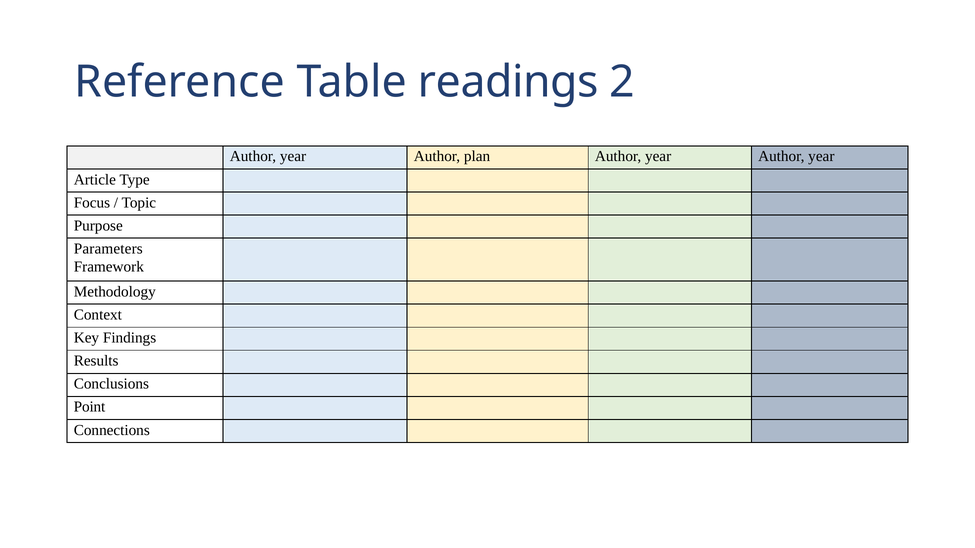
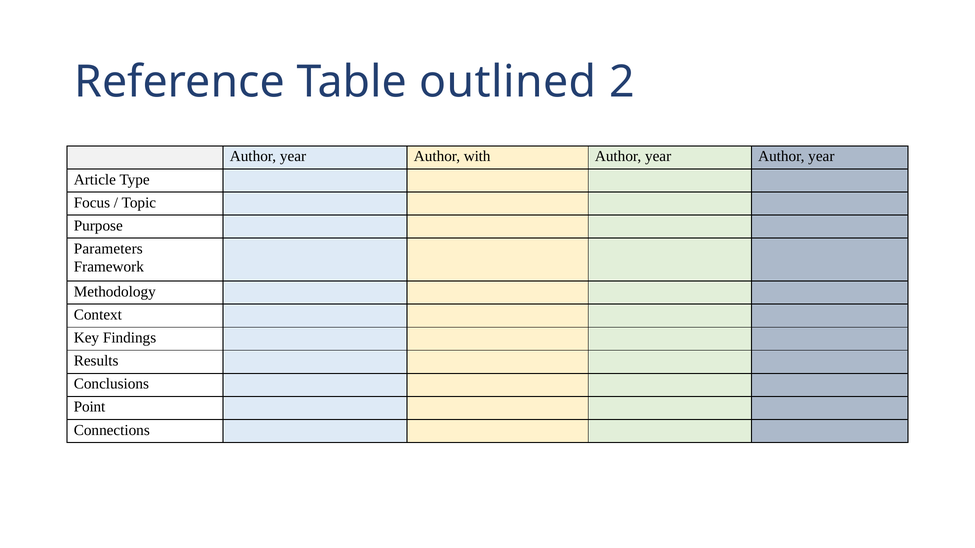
readings: readings -> outlined
plan: plan -> with
